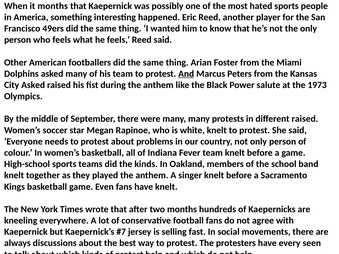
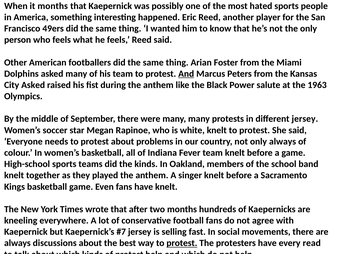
1973: 1973 -> 1963
different raised: raised -> jersey
not only person: person -> always
protest at (182, 243) underline: none -> present
seen: seen -> read
